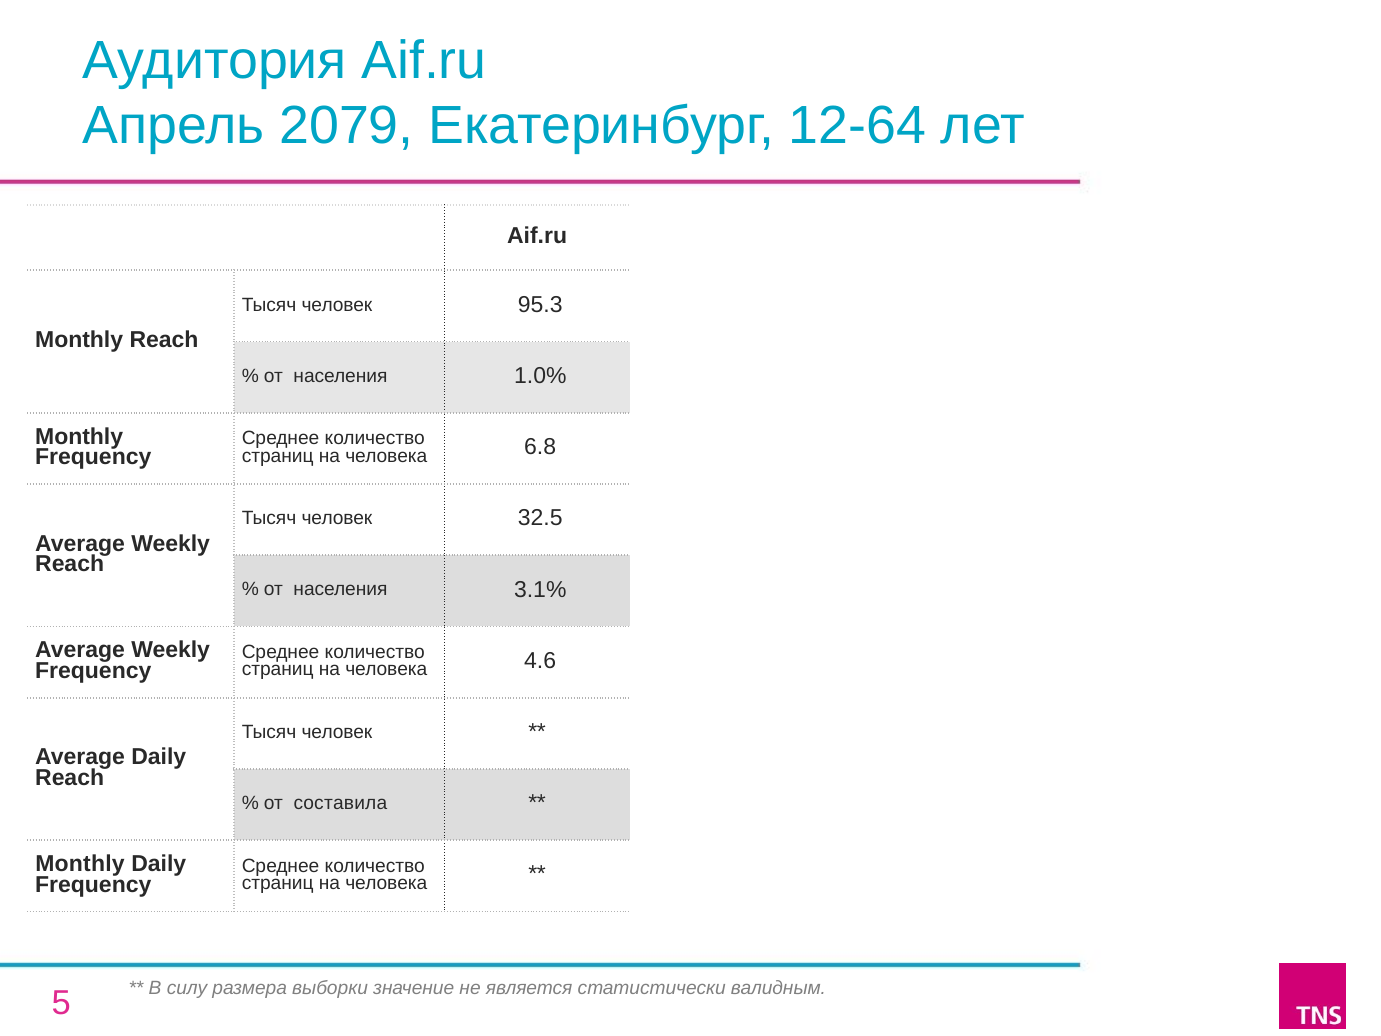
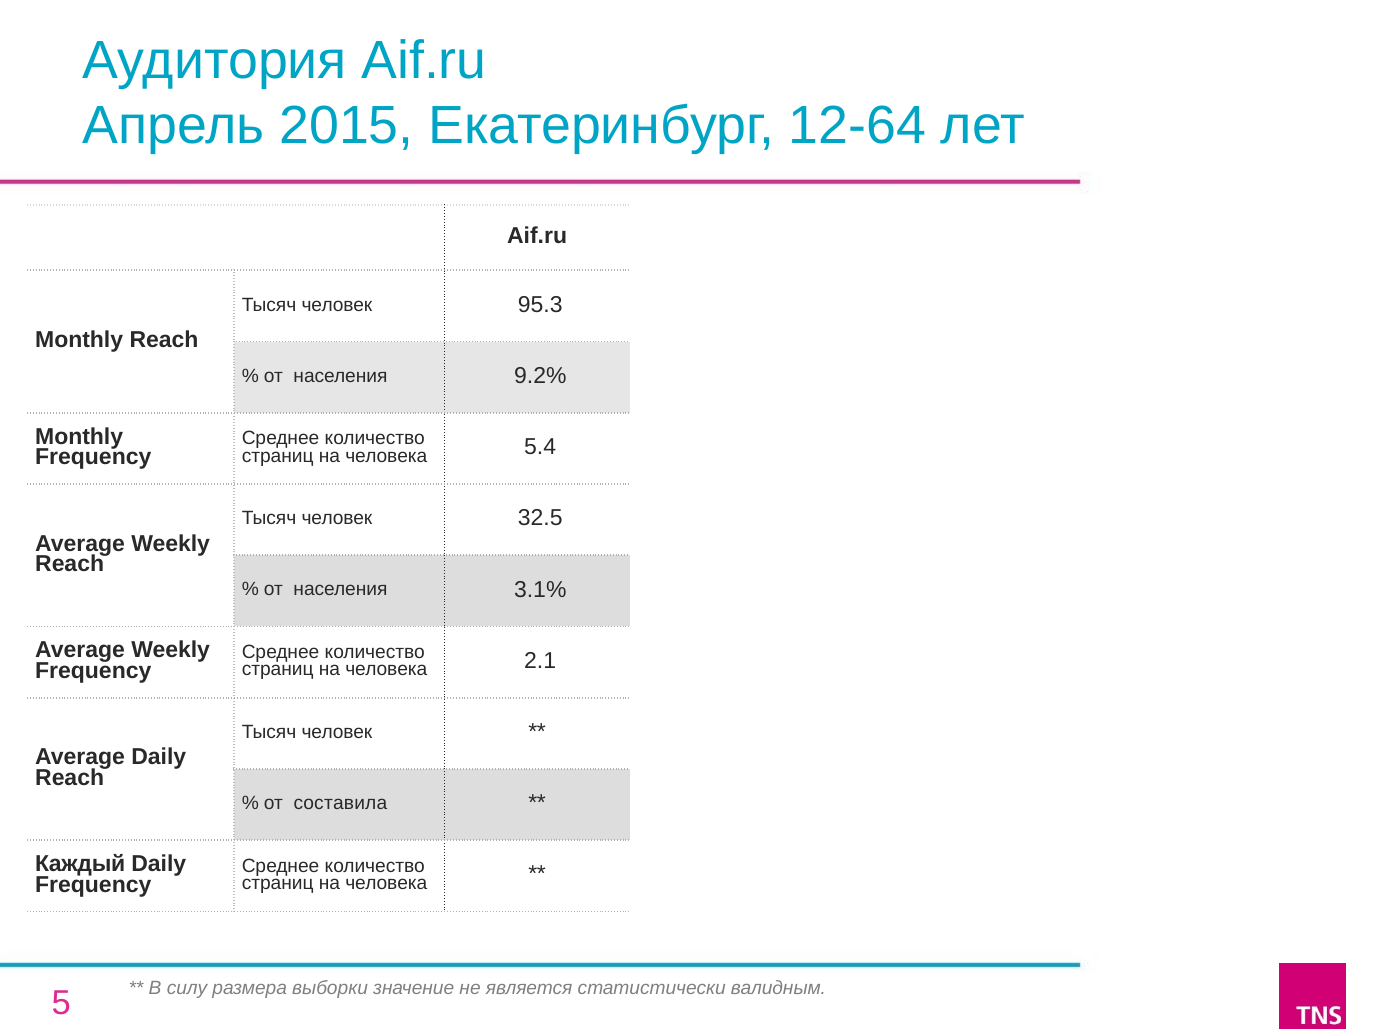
2079: 2079 -> 2015
1.0%: 1.0% -> 9.2%
6.8: 6.8 -> 5.4
4.6: 4.6 -> 2.1
Monthly at (80, 864): Monthly -> Каждый
